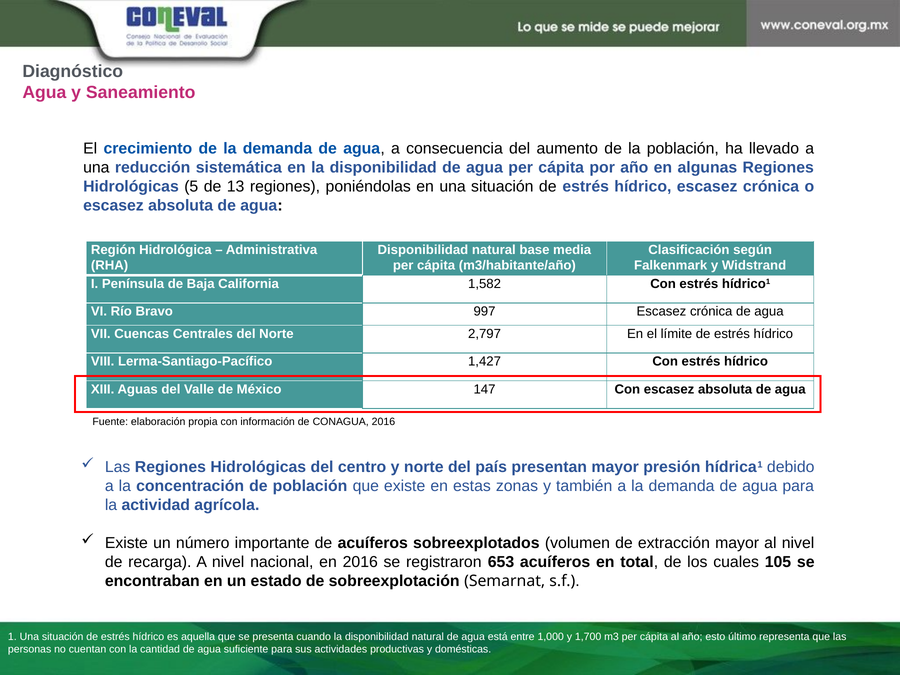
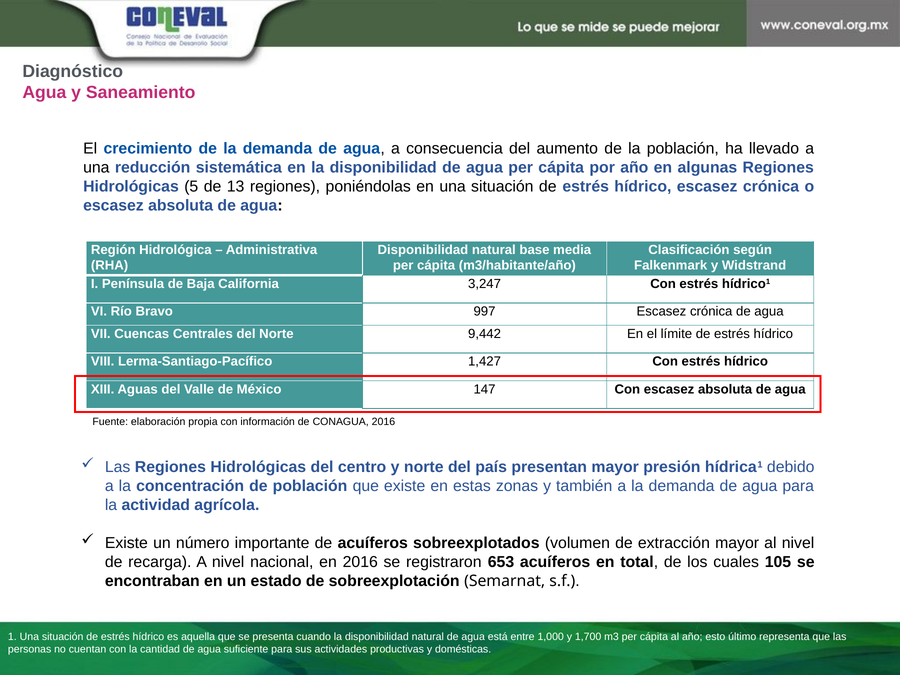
1,582: 1,582 -> 3,247
2,797: 2,797 -> 9,442
